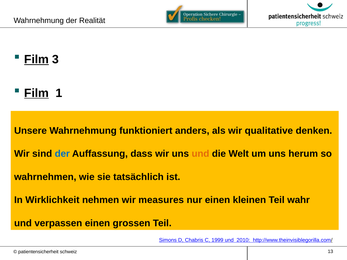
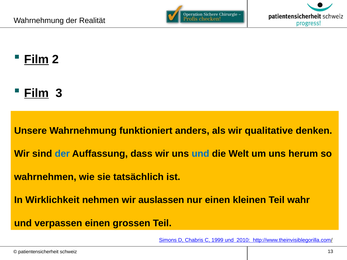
3: 3 -> 2
1: 1 -> 3
und at (200, 154) colour: orange -> blue
measures: measures -> auslassen
